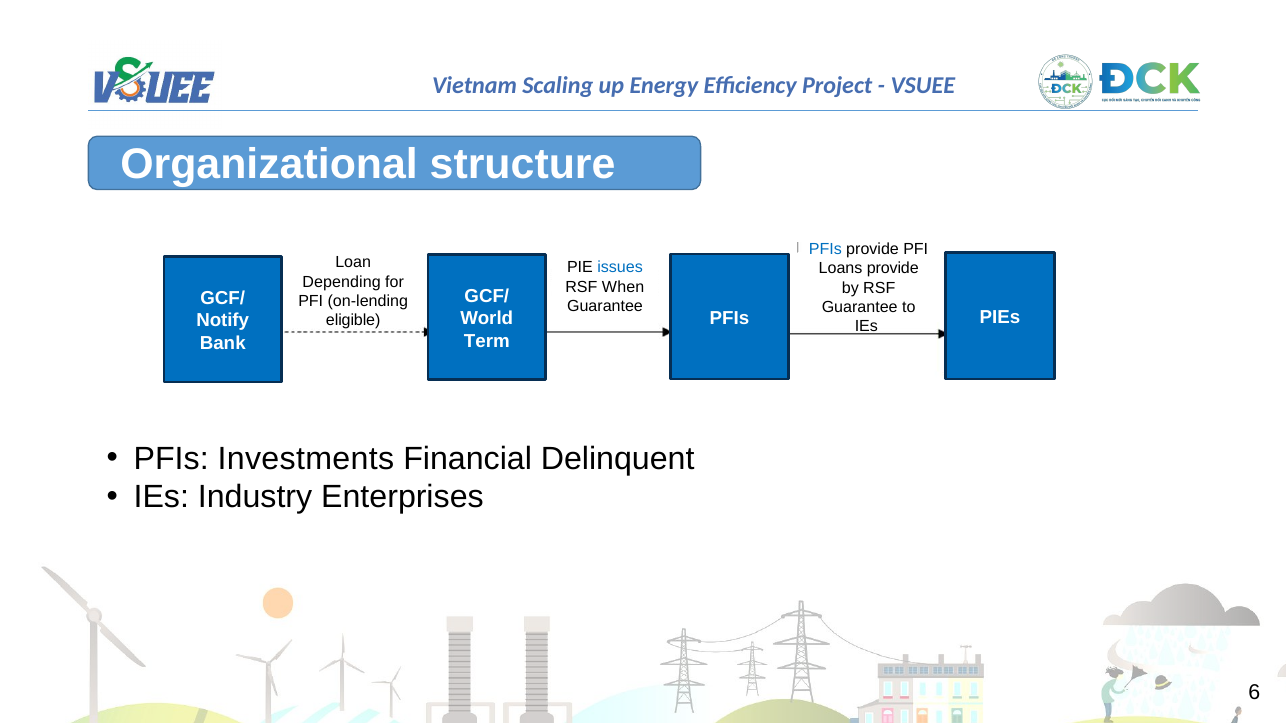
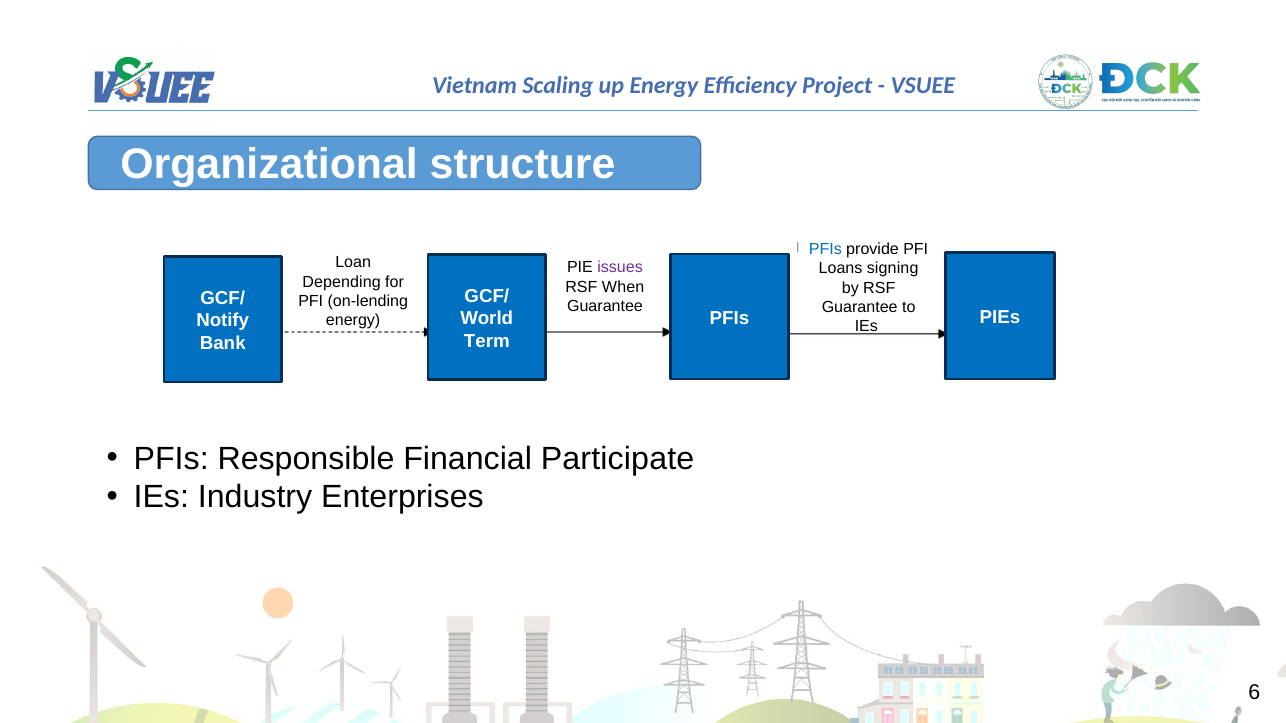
issues colour: blue -> purple
Loans provide: provide -> signing
eligible at (353, 321): eligible -> energy
Investments: Investments -> Responsible
Delinquent: Delinquent -> Participate
